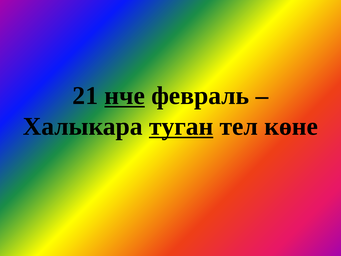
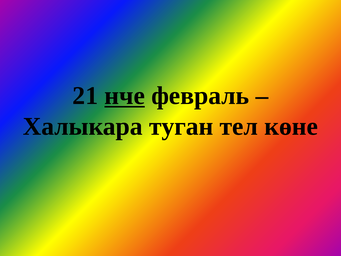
туган underline: present -> none
